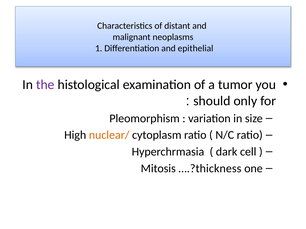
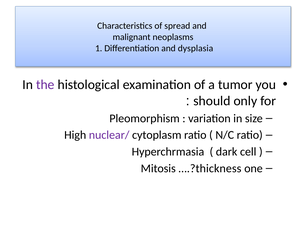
distant: distant -> spread
epithelial: epithelial -> dysplasia
nuclear/ colour: orange -> purple
